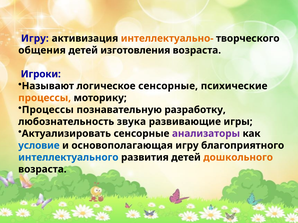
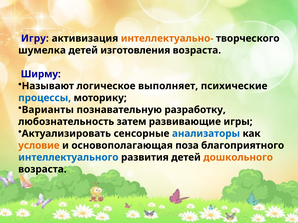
общения: общения -> шумелка
Игроки: Игроки -> Ширму
логическое сенсорные: сенсорные -> выполняет
процессы at (45, 98) colour: orange -> blue
Процессы at (48, 110): Процессы -> Варианты
звука: звука -> затем
анализаторы colour: purple -> blue
условие colour: blue -> orange
основополагающая игру: игру -> поза
